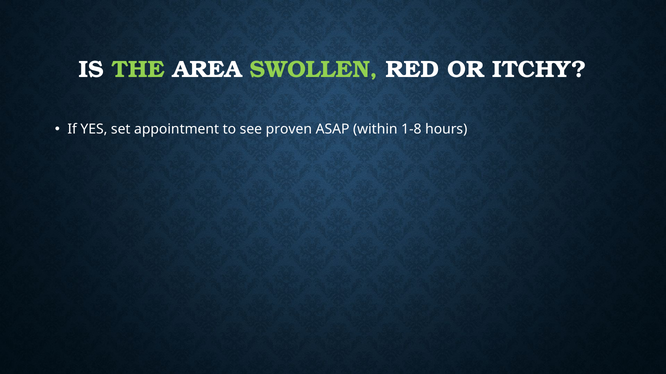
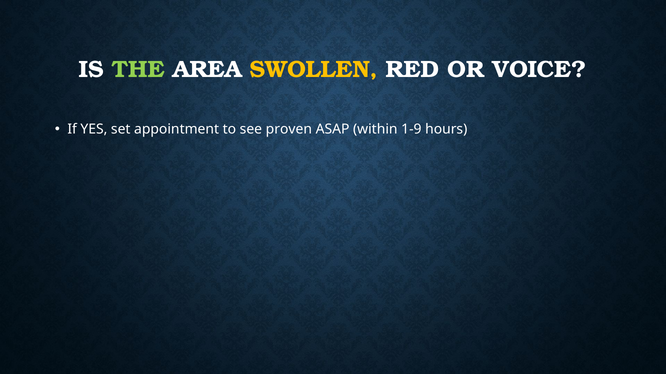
SWOLLEN colour: light green -> yellow
ITCHY: ITCHY -> VOICE
1-8: 1-8 -> 1-9
